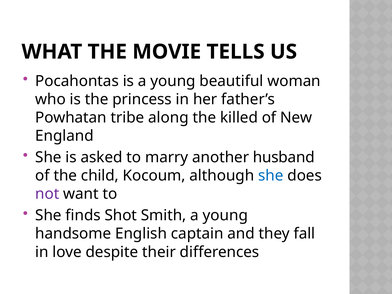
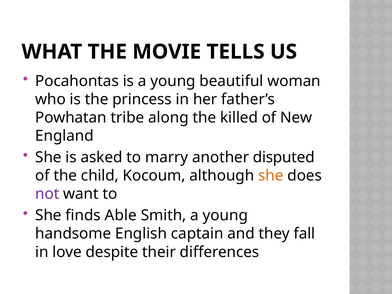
husband: husband -> disputed
she at (271, 176) colour: blue -> orange
Shot: Shot -> Able
